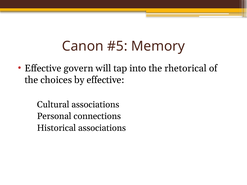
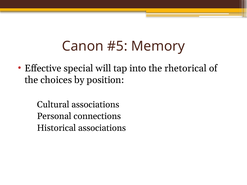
govern: govern -> special
by effective: effective -> position
